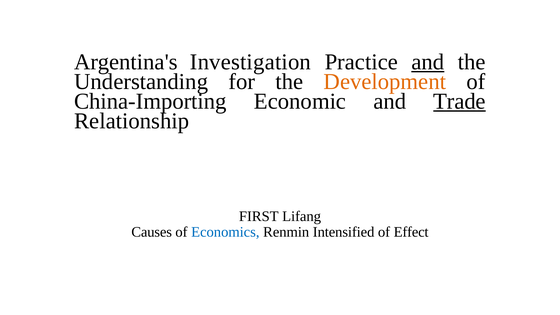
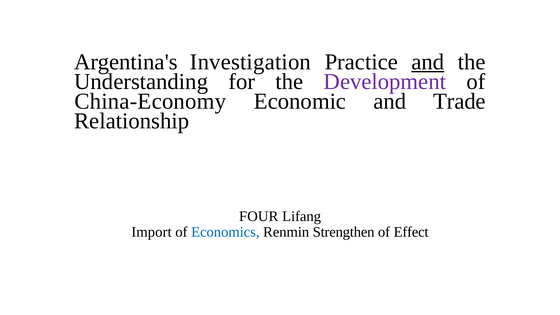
Development colour: orange -> purple
China-Importing: China-Importing -> China-Economy
Trade underline: present -> none
FIRST: FIRST -> FOUR
Causes: Causes -> Import
Intensified: Intensified -> Strengthen
